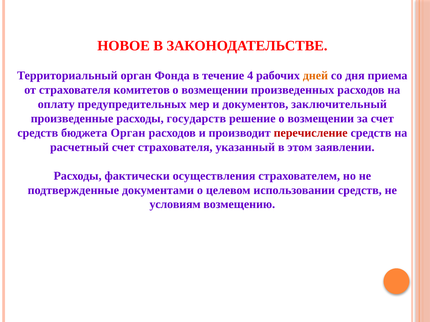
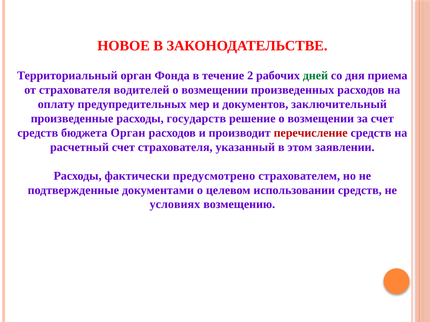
4: 4 -> 2
дней colour: orange -> green
комитетов: комитетов -> водителей
осуществления: осуществления -> предусмотрено
условиям: условиям -> условиях
